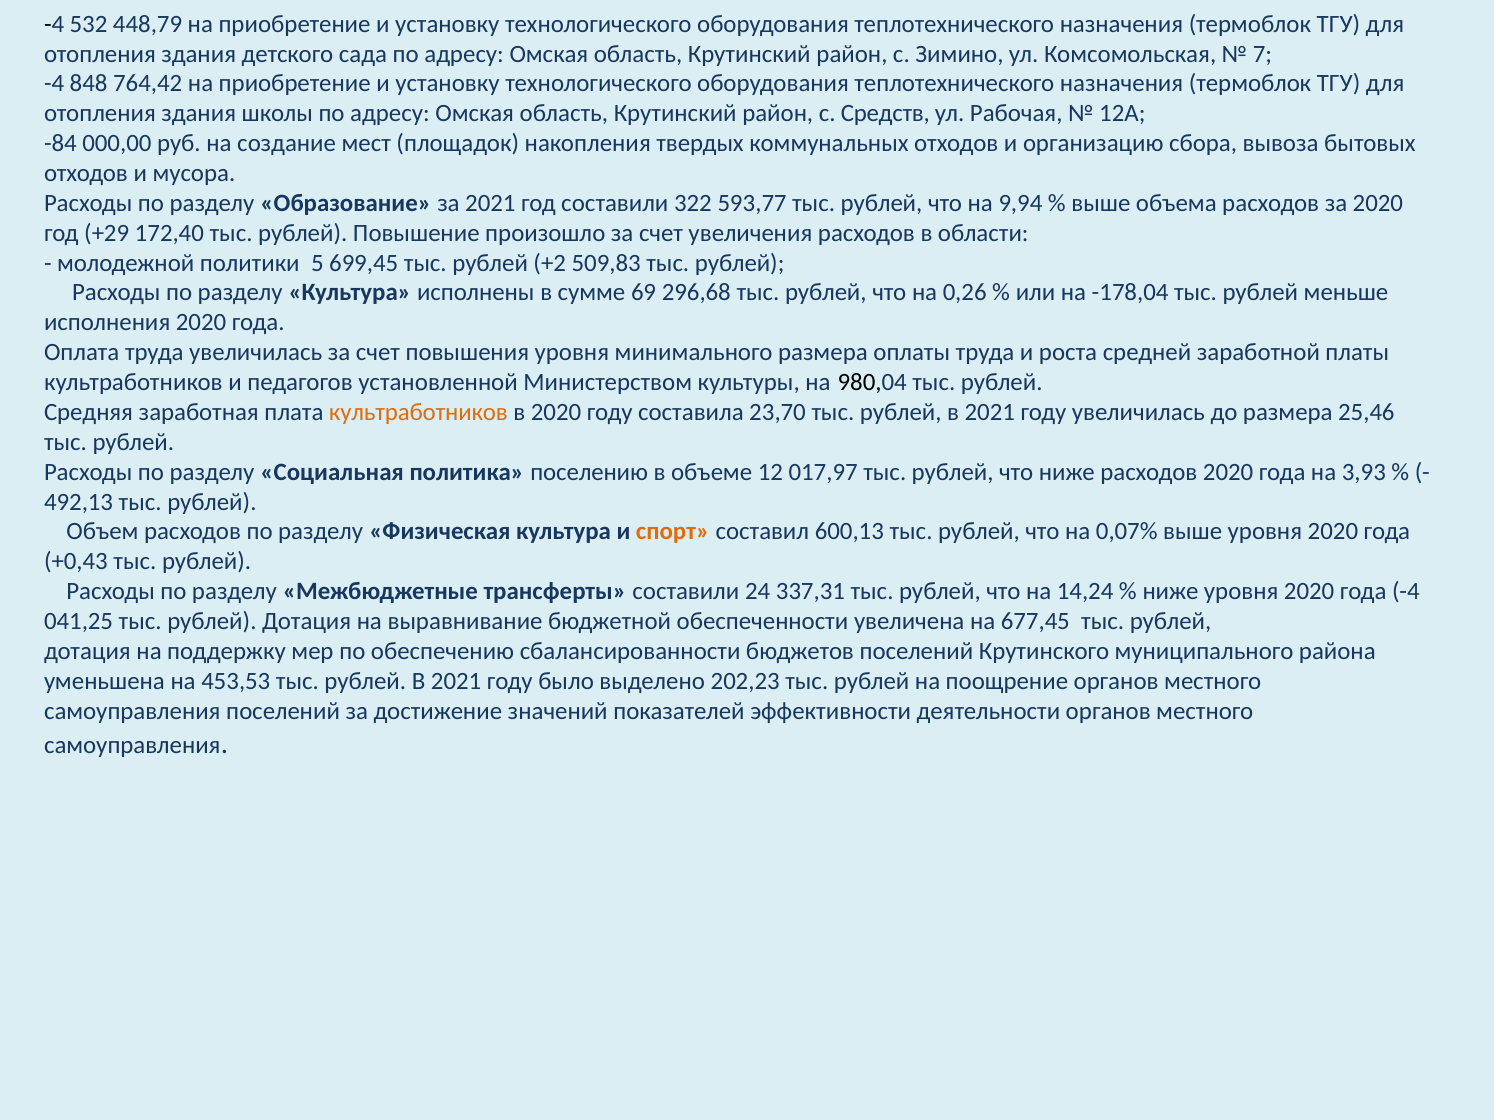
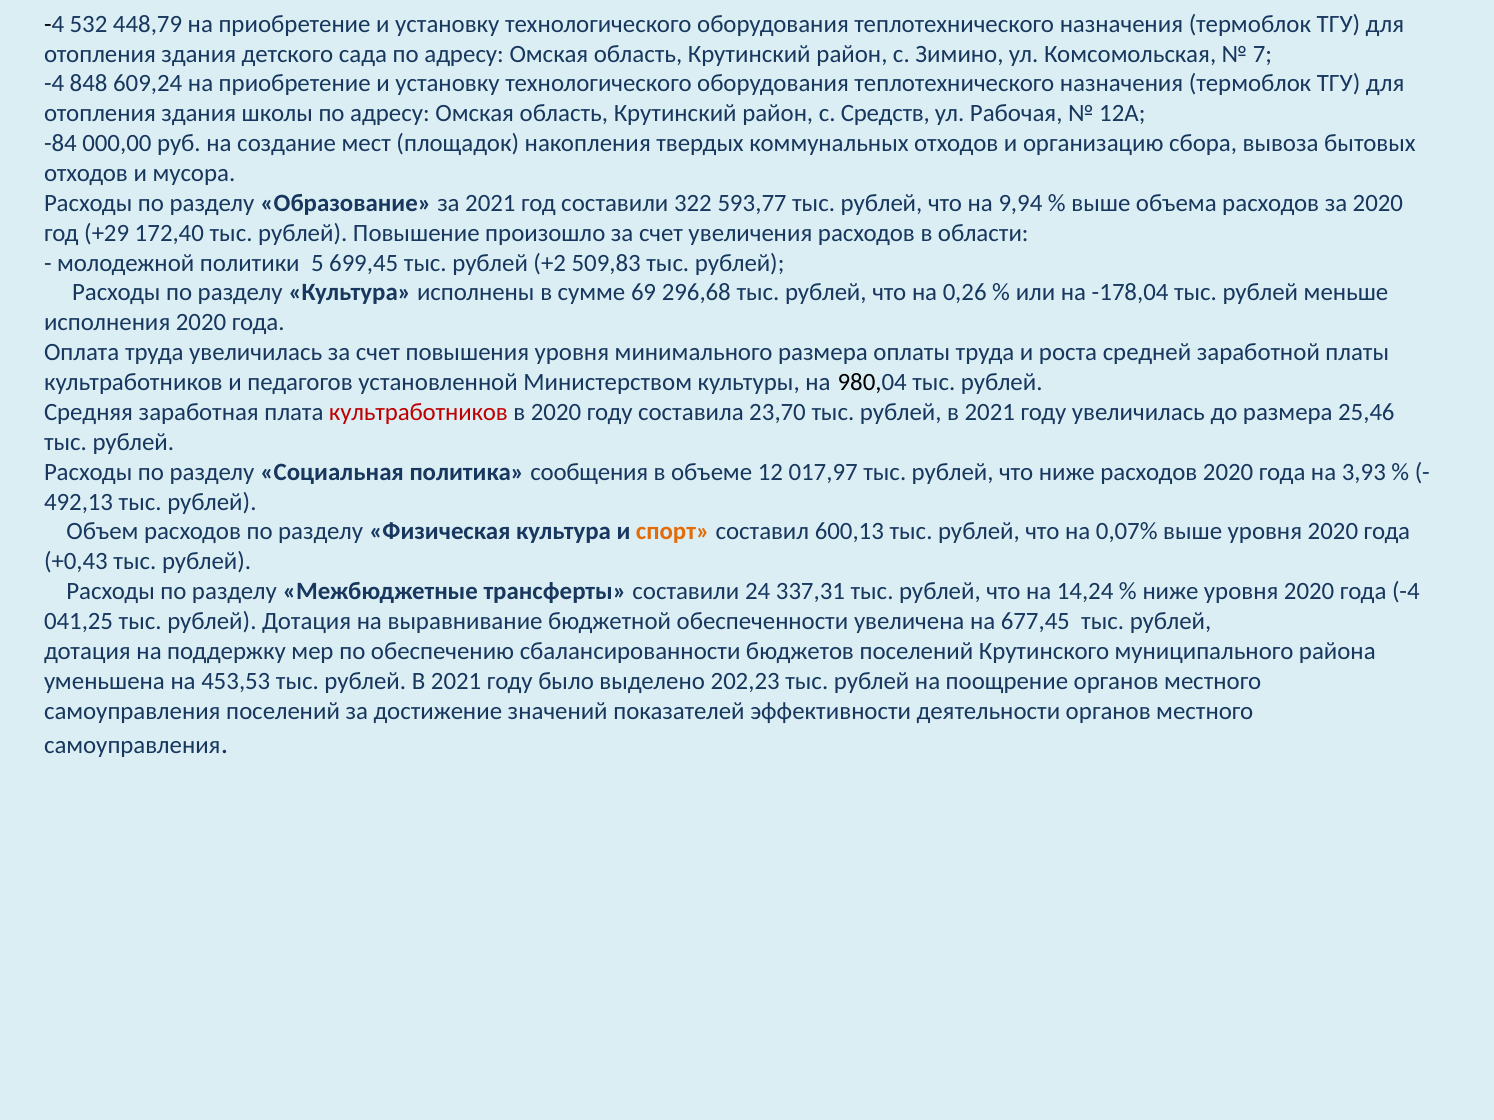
764,42: 764,42 -> 609,24
культработников at (418, 412) colour: orange -> red
поселению: поселению -> сообщения
